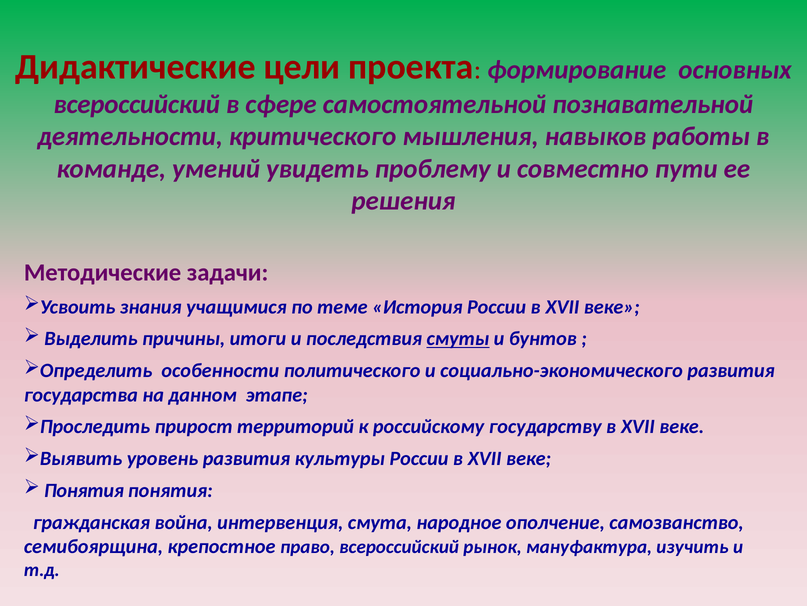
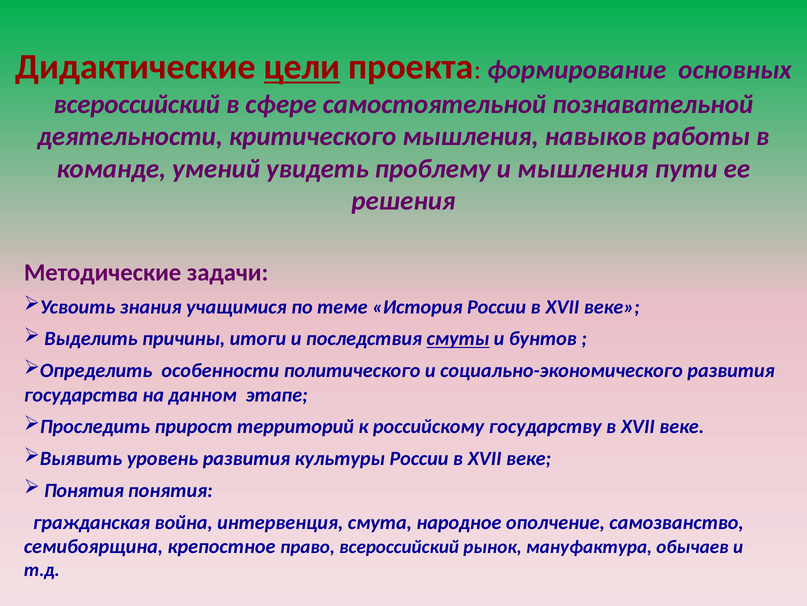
цели underline: none -> present
и совместно: совместно -> мышления
изучить: изучить -> обычаев
